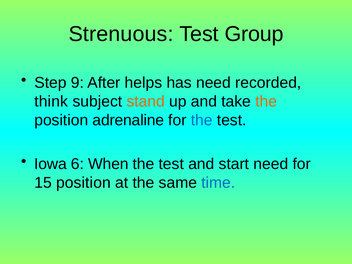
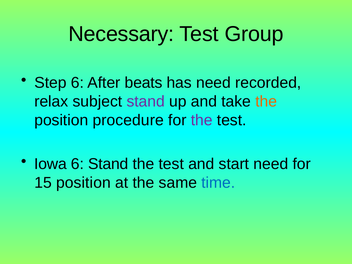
Strenuous: Strenuous -> Necessary
Step 9: 9 -> 6
helps: helps -> beats
think: think -> relax
stand at (146, 101) colour: orange -> purple
adrenaline: adrenaline -> procedure
the at (202, 120) colour: blue -> purple
6 When: When -> Stand
